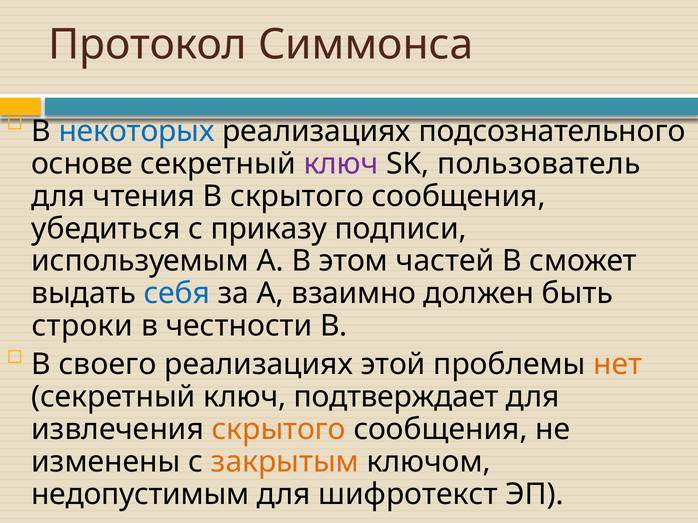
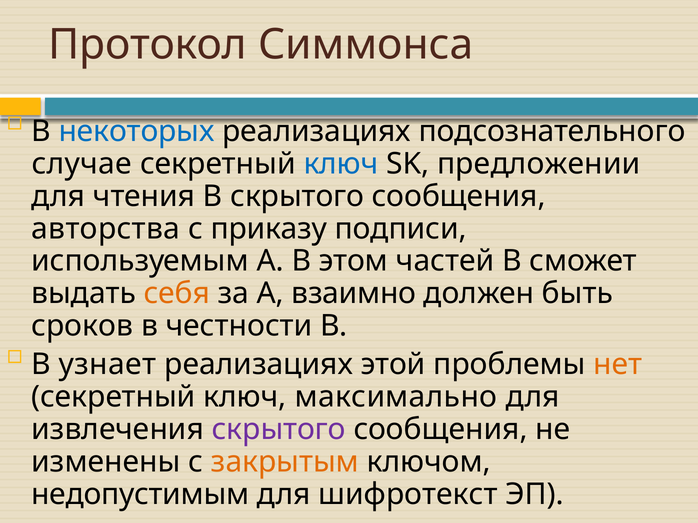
основе: основе -> случае
ключ at (341, 164) colour: purple -> blue
пользователь: пользователь -> предложении
убедиться: убедиться -> авторства
себя colour: blue -> orange
строки: строки -> сроков
своего: своего -> узнает
подтверждает: подтверждает -> максимально
скрытого at (279, 430) colour: orange -> purple
